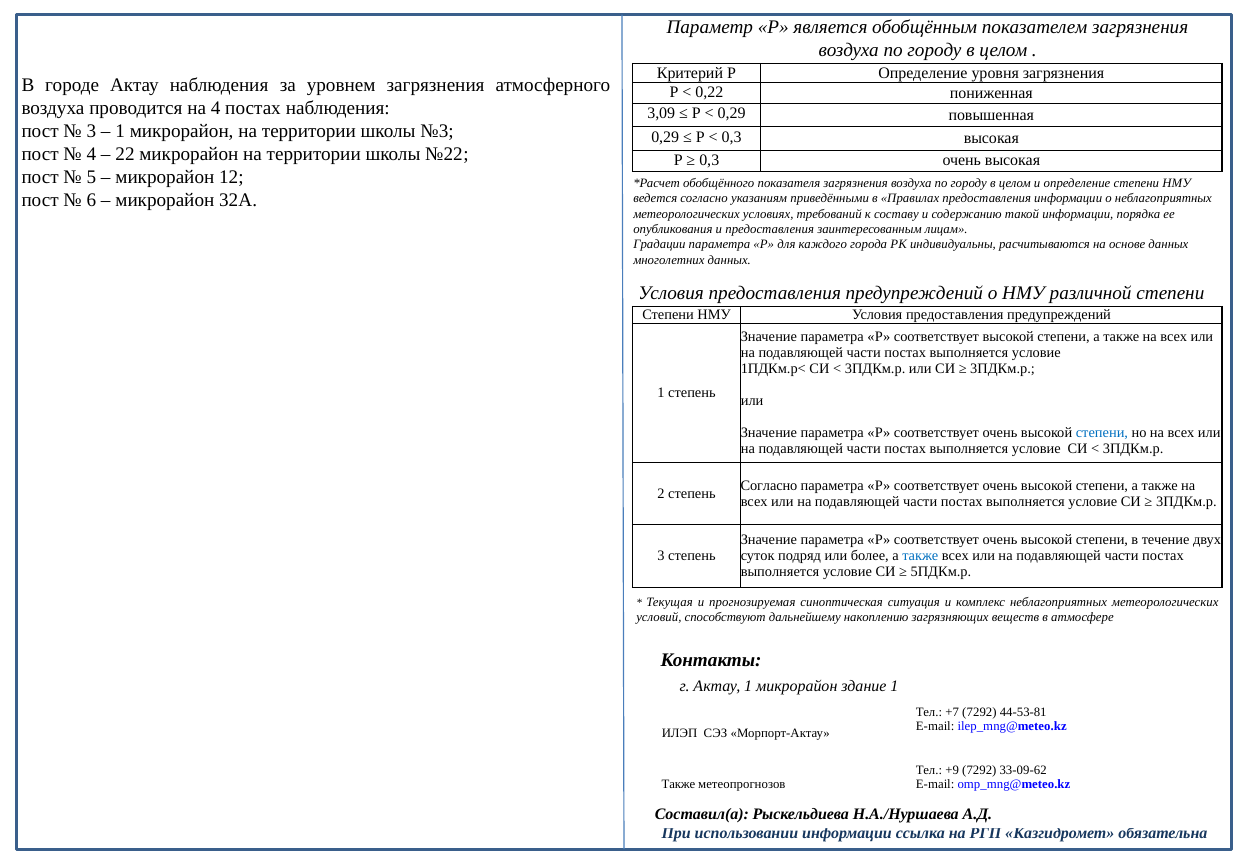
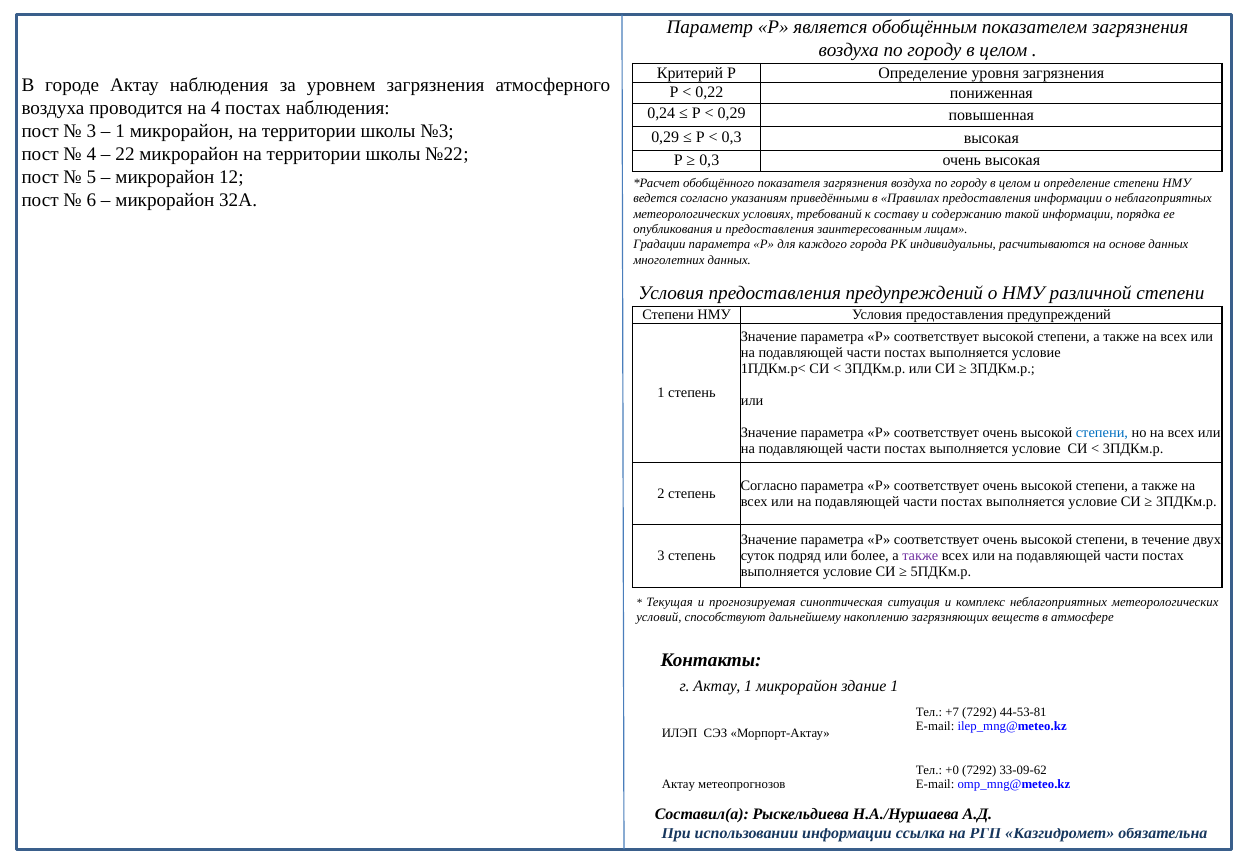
3,09: 3,09 -> 0,24
также at (920, 556) colour: blue -> purple
+9: +9 -> +0
Также at (678, 784): Также -> Актау
